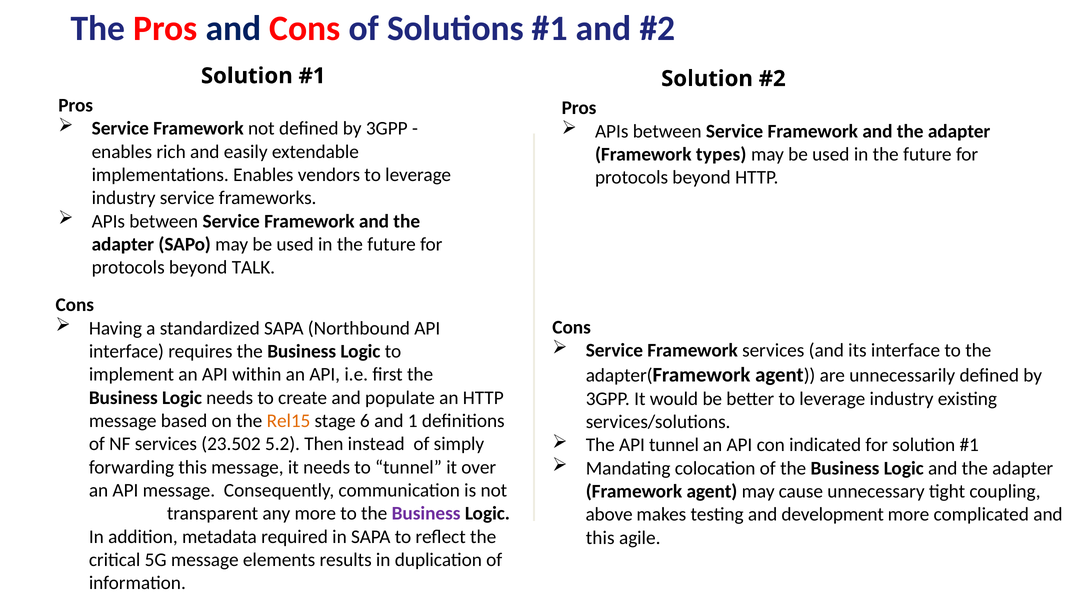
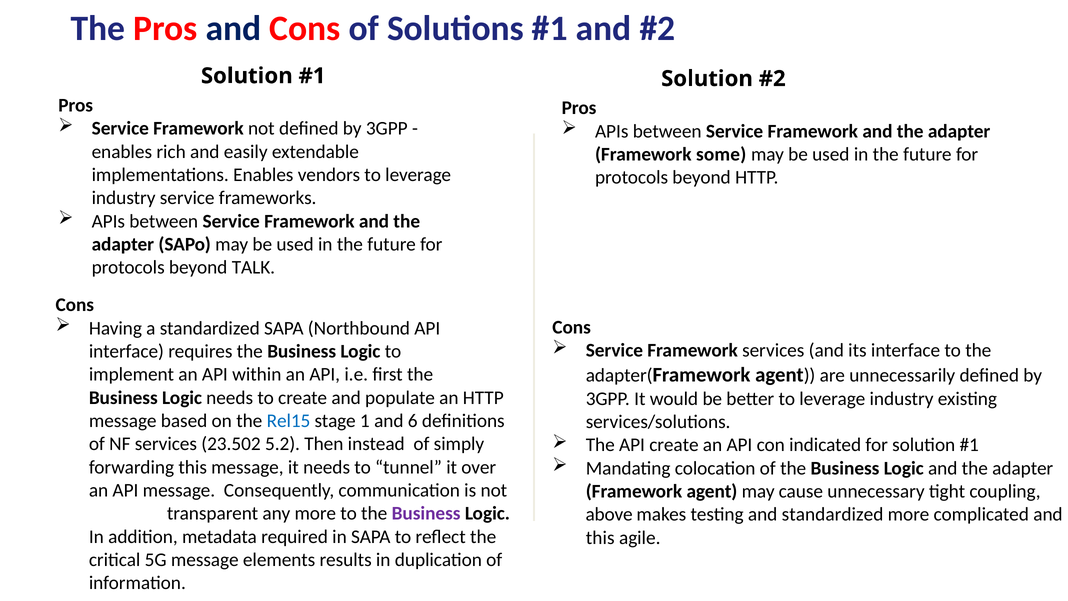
types: types -> some
Rel15 colour: orange -> blue
6: 6 -> 1
1: 1 -> 6
API tunnel: tunnel -> create
and development: development -> standardized
